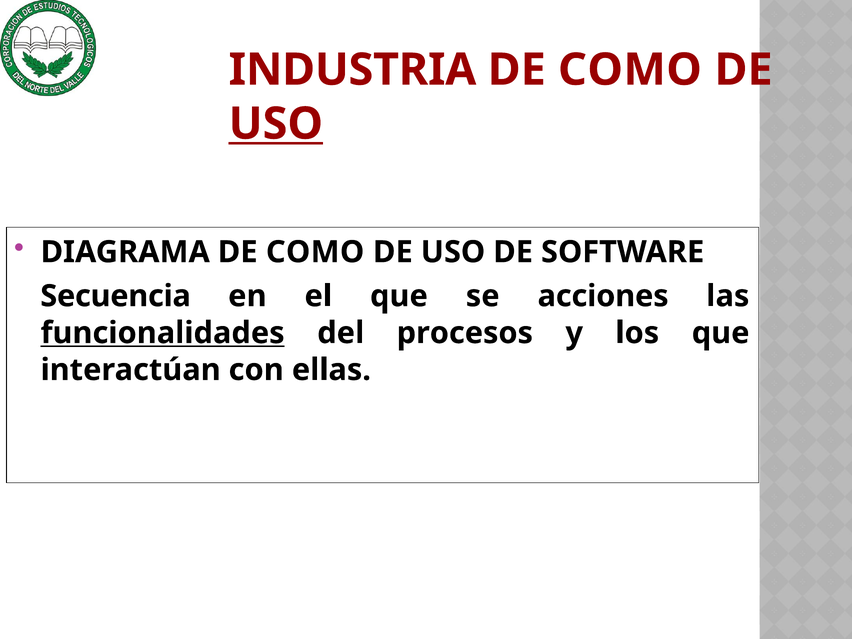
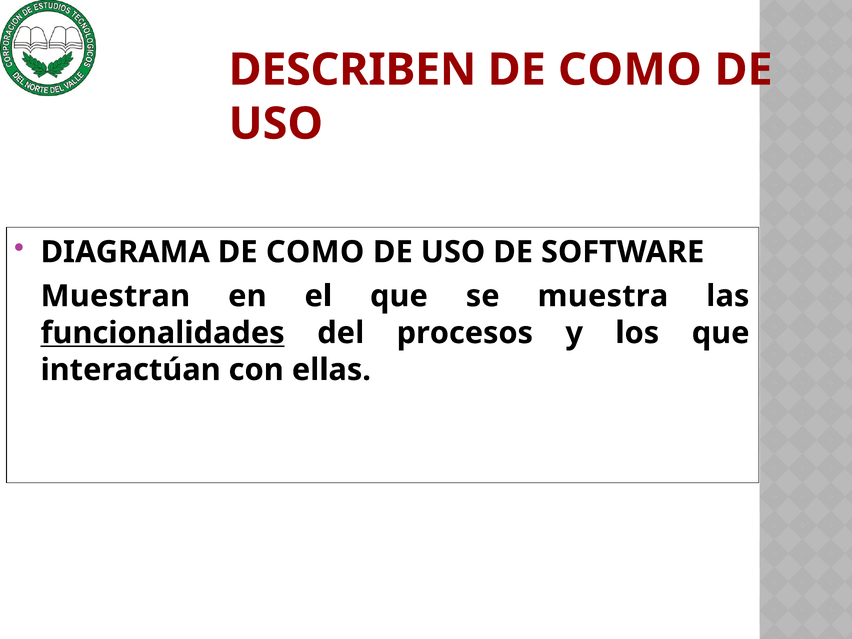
INDUSTRIA: INDUSTRIA -> DESCRIBEN
USO at (276, 124) underline: present -> none
Secuencia: Secuencia -> Muestran
acciones: acciones -> muestra
